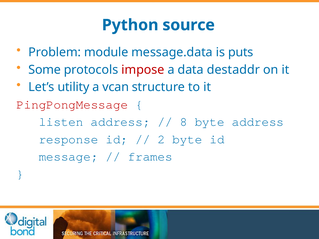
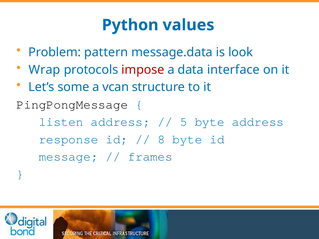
source: source -> values
module: module -> pattern
puts: puts -> look
Some: Some -> Wrap
destaddr: destaddr -> interface
utility: utility -> some
PingPongMessage colour: red -> black
8: 8 -> 5
2: 2 -> 8
